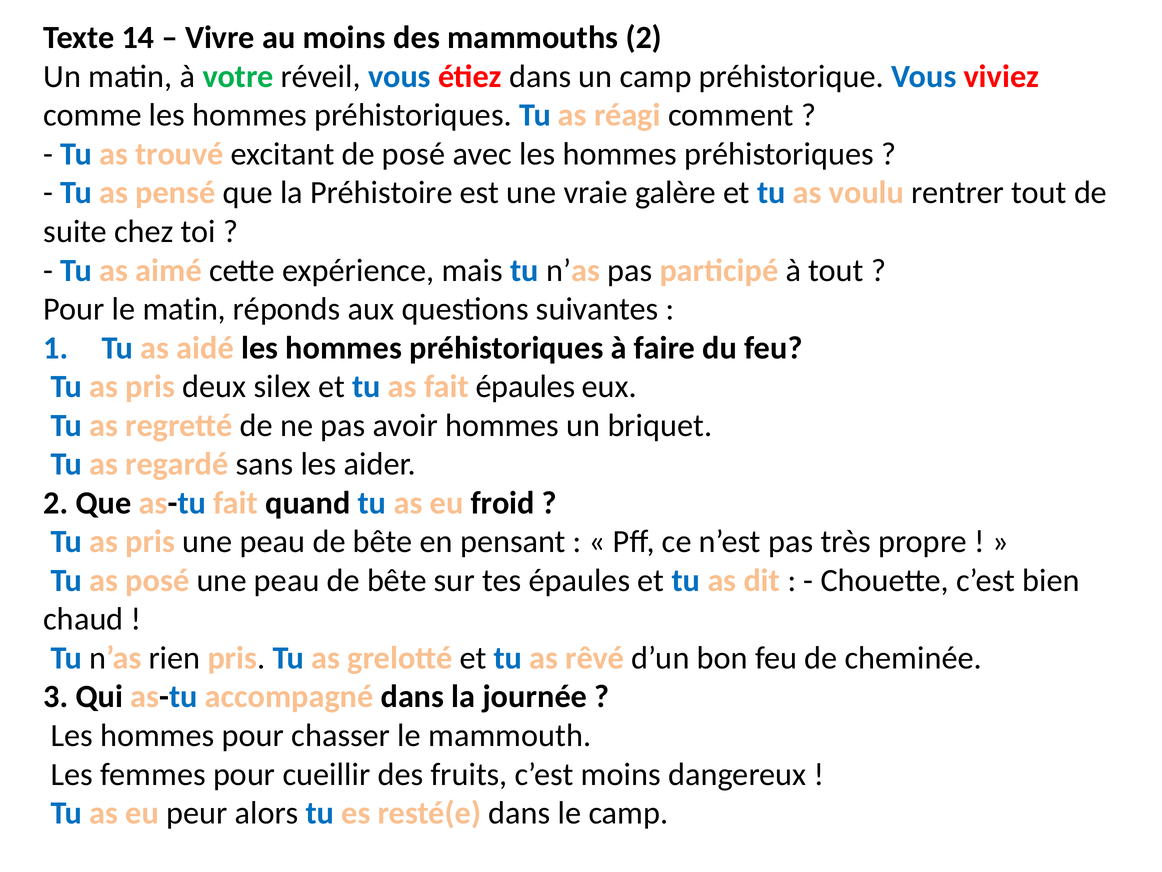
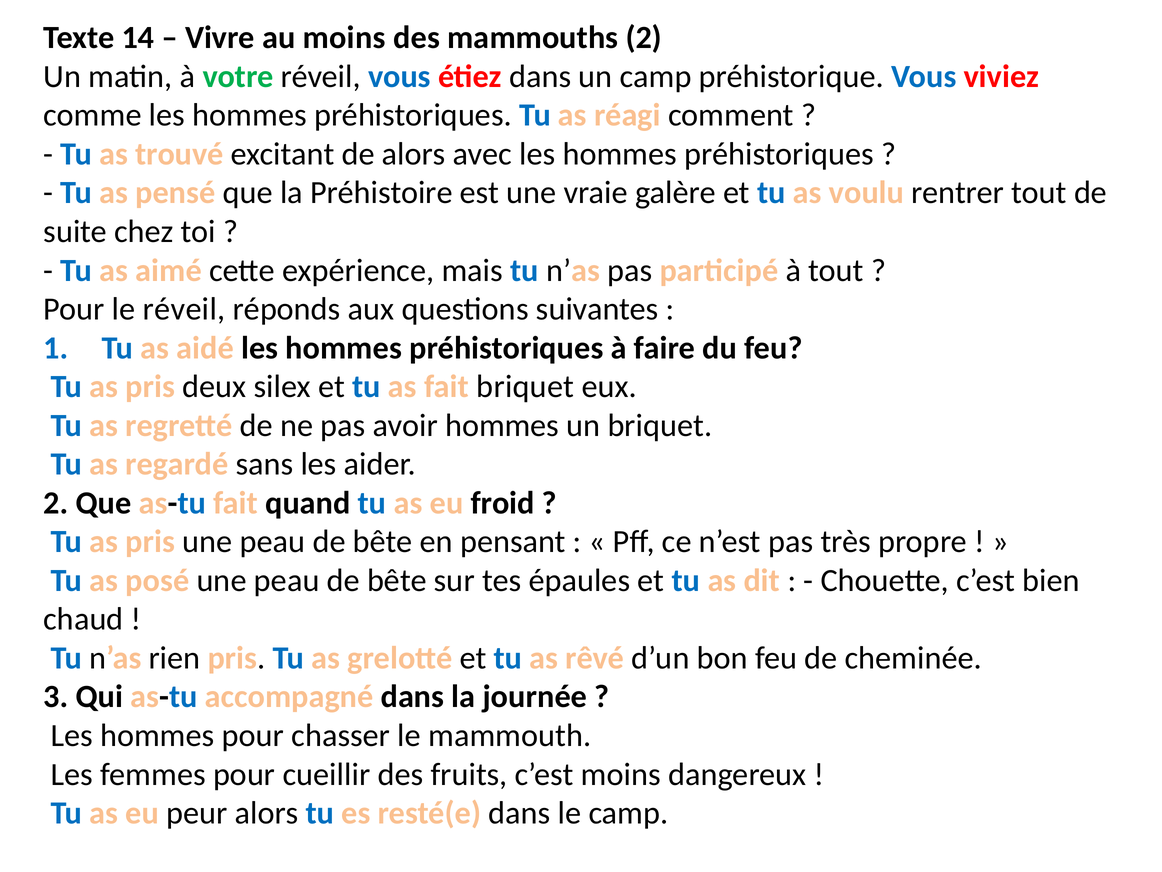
de posé: posé -> alors
le matin: matin -> réveil
fait épaules: épaules -> briquet
